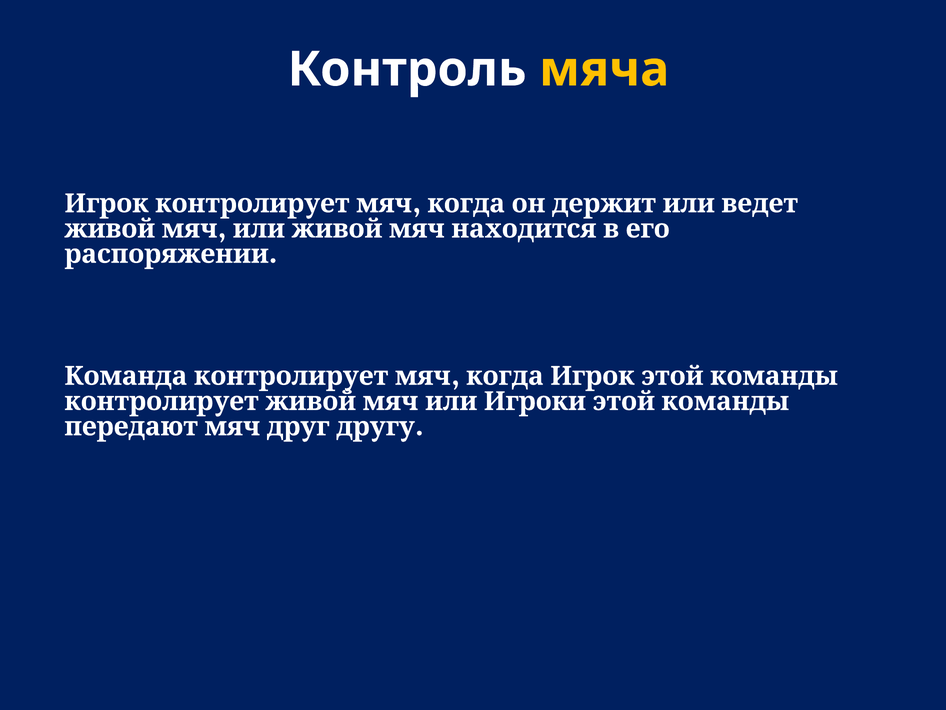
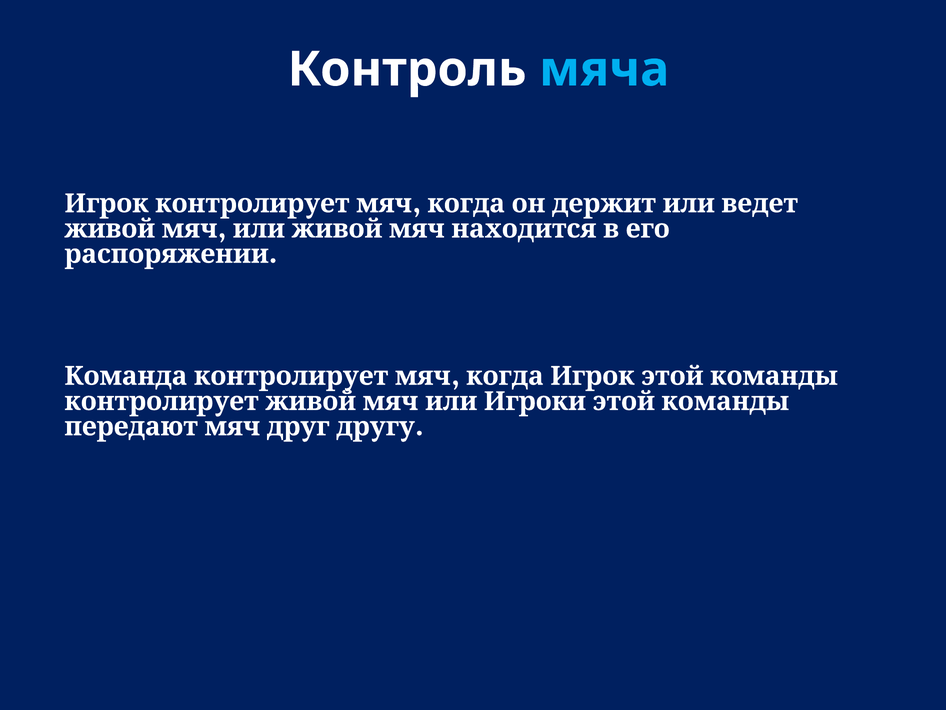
мяча colour: yellow -> light blue
